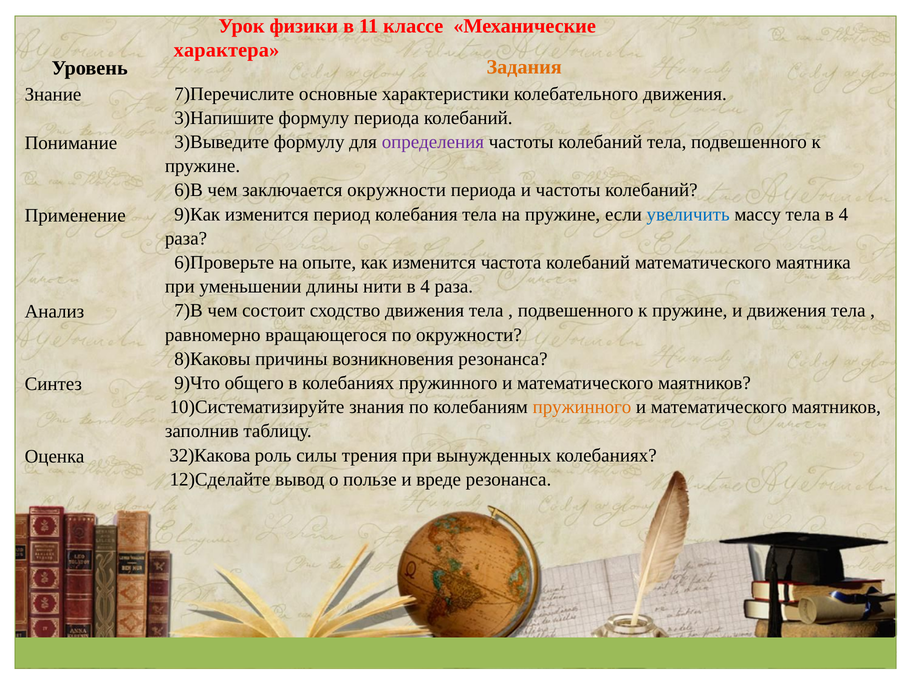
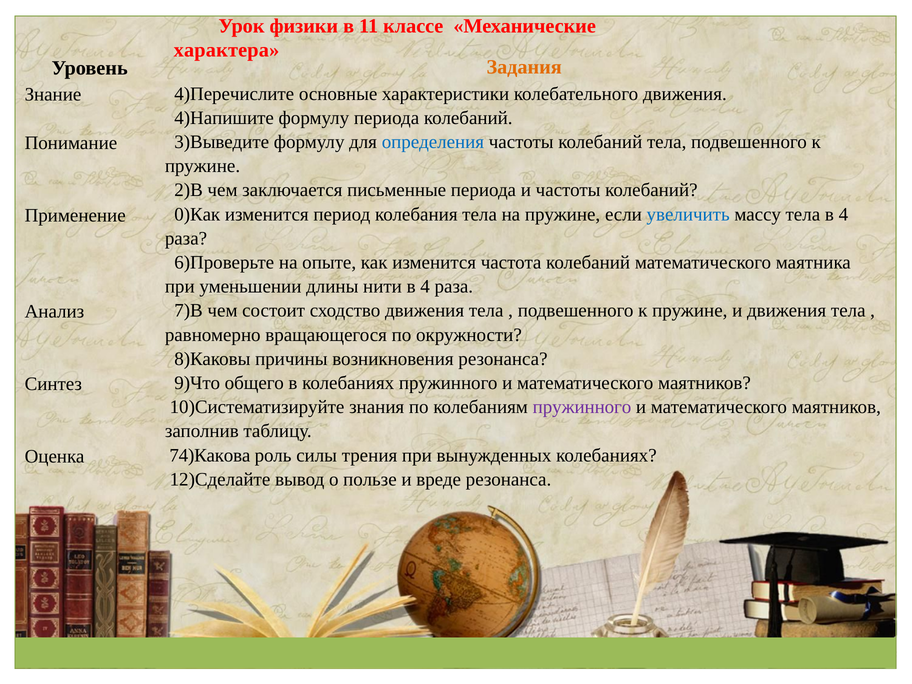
7)Перечислите: 7)Перечислите -> 4)Перечислите
3)Напишите: 3)Напишите -> 4)Напишите
определения colour: purple -> blue
6)В: 6)В -> 2)В
заключается окружности: окружности -> письменные
9)Как: 9)Как -> 0)Как
пружинного at (582, 407) colour: orange -> purple
32)Какова: 32)Какова -> 74)Какова
